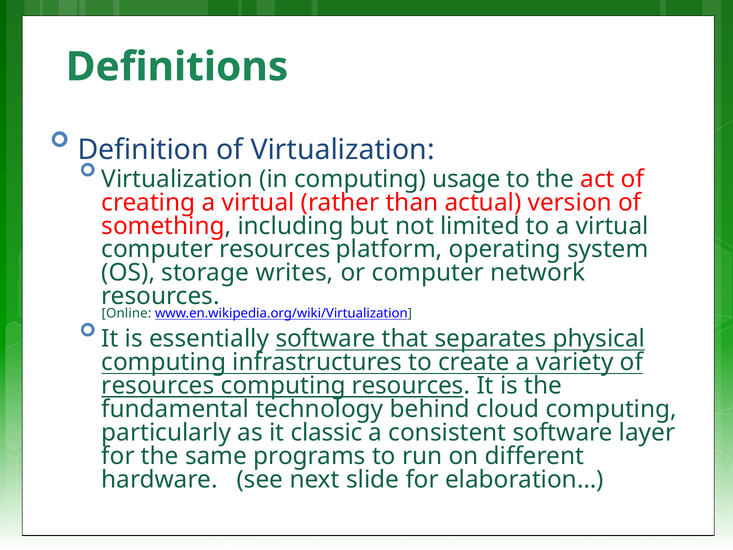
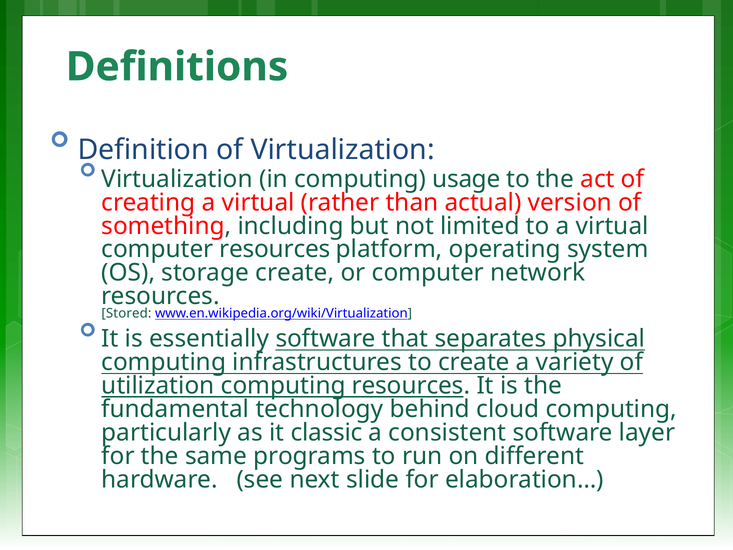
storage writes: writes -> create
Online: Online -> Stored
resources at (158, 386): resources -> utilization
